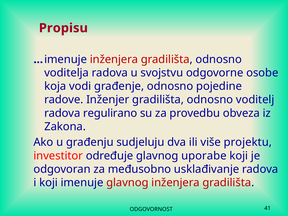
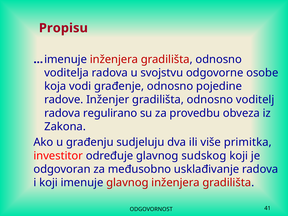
projektu: projektu -> primitka
uporabe: uporabe -> sudskog
